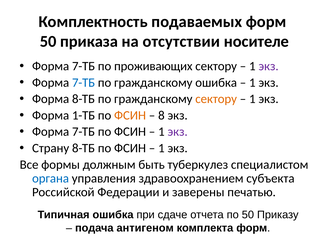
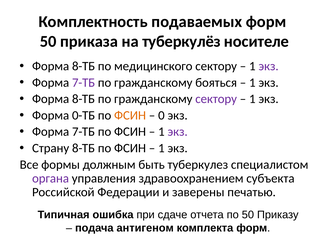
отсутствии: отсутствии -> туберкулёз
7-ТБ at (84, 66): 7-ТБ -> 8-ТБ
проживающих: проживающих -> медицинского
7-ТБ at (84, 82) colour: blue -> purple
гражданскому ошибка: ошибка -> бояться
сектору at (216, 99) colour: orange -> purple
1-ТБ: 1-ТБ -> 0-ТБ
8: 8 -> 0
органа colour: blue -> purple
